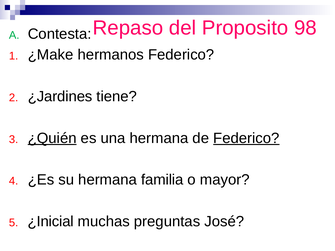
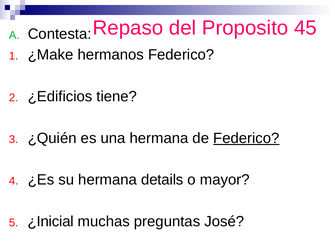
98: 98 -> 45
¿Jardines: ¿Jardines -> ¿Edificios
¿Quién underline: present -> none
familia: familia -> details
